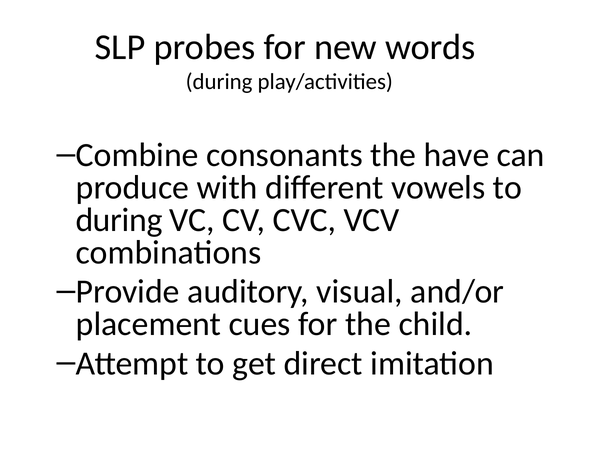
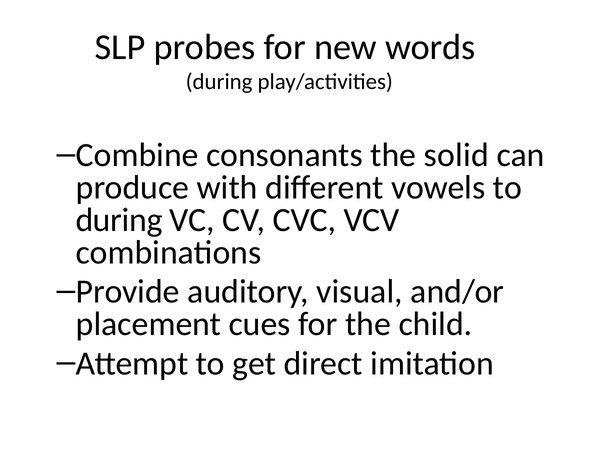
have: have -> solid
